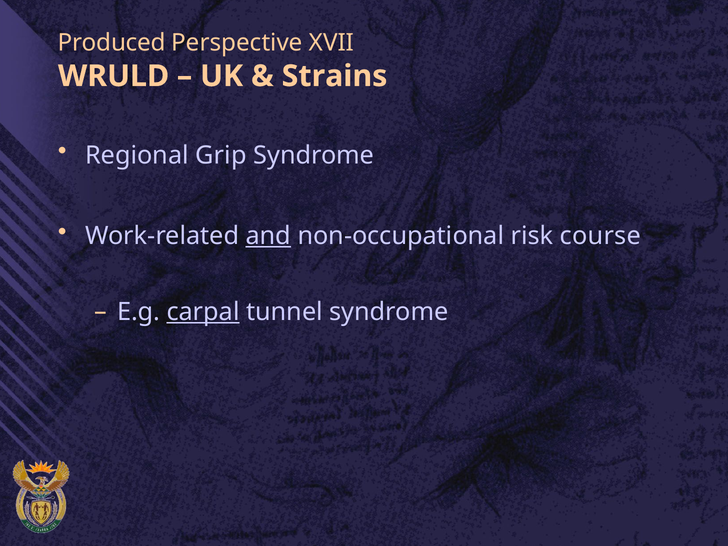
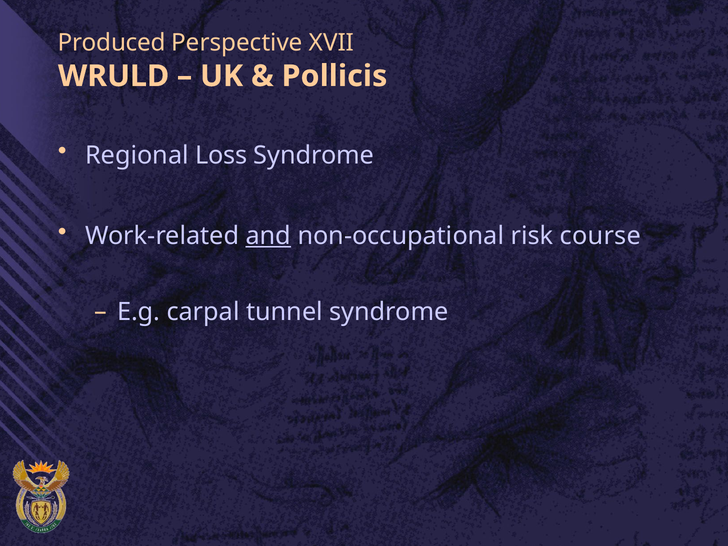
Strains: Strains -> Pollicis
Grip: Grip -> Loss
carpal underline: present -> none
